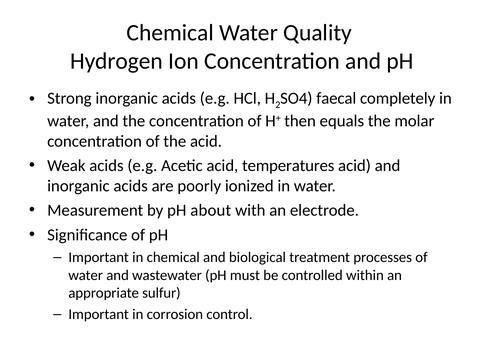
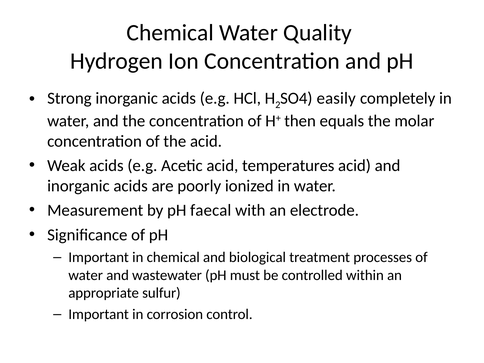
faecal: faecal -> easily
about: about -> faecal
